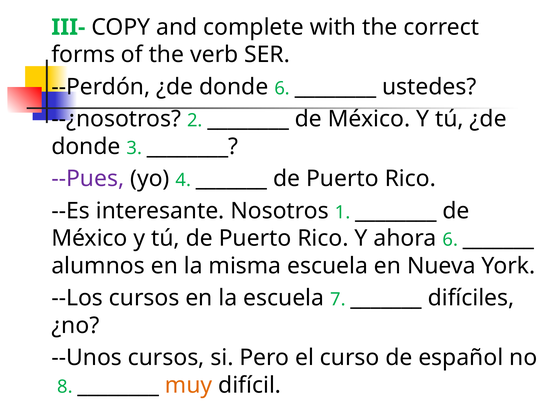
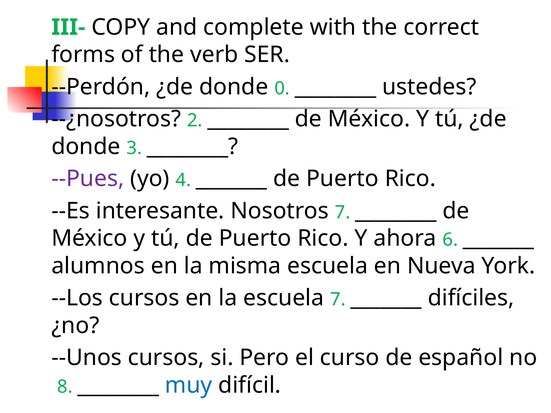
donde 6: 6 -> 0
Nosotros 1: 1 -> 7
muy colour: orange -> blue
